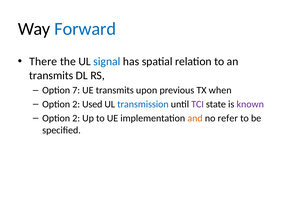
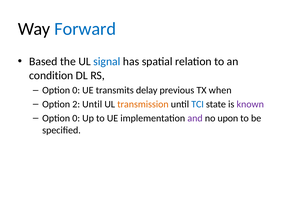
There: There -> Based
transmits at (51, 76): transmits -> condition
7 at (76, 90): 7 -> 0
upon: upon -> delay
2 Used: Used -> Until
transmission colour: blue -> orange
TCI colour: purple -> blue
2 at (76, 118): 2 -> 0
and colour: orange -> purple
refer: refer -> upon
